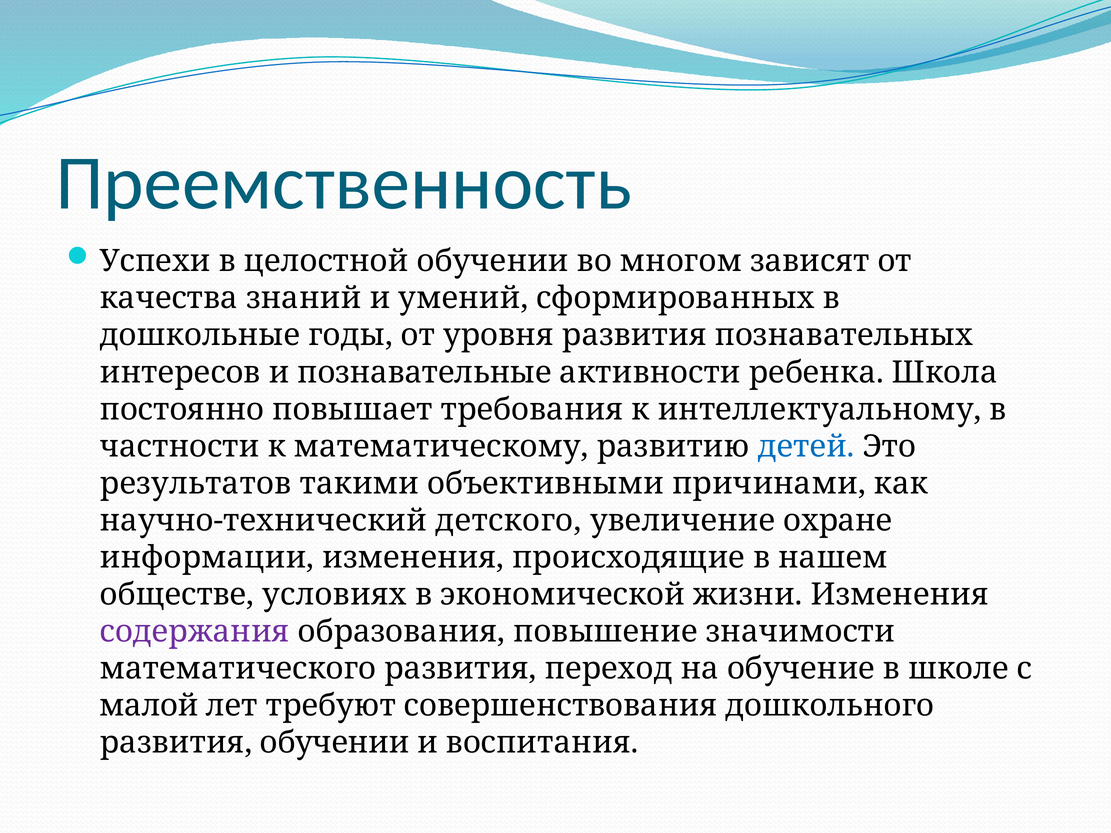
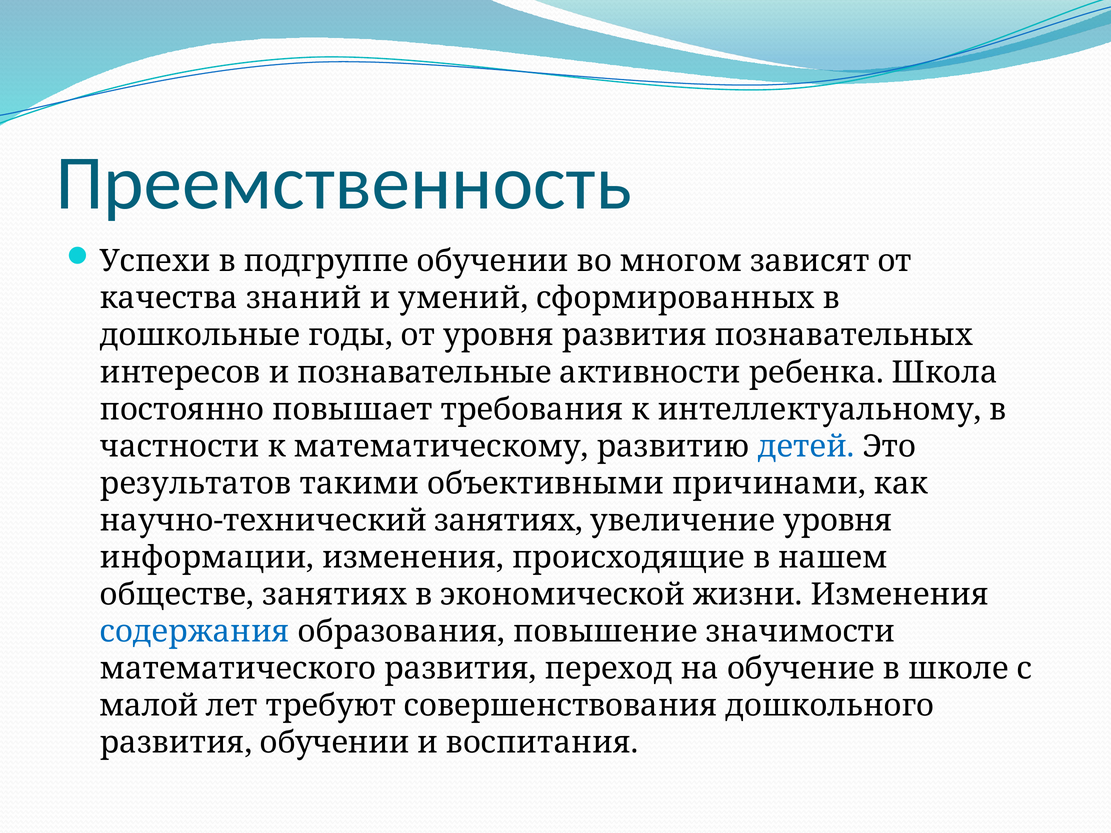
целостной: целостной -> подгруппе
научно-технический детского: детского -> занятиях
увеличение охране: охране -> уровня
обществе условиях: условиях -> занятиях
содержания colour: purple -> blue
